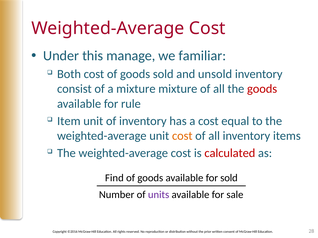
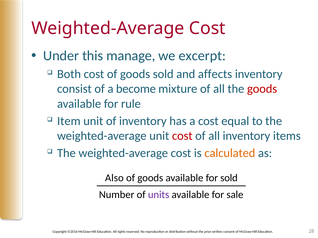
familiar: familiar -> excerpt
unsold: unsold -> affects
a mixture: mixture -> become
cost at (182, 136) colour: orange -> red
calculated colour: red -> orange
Find: Find -> Also
